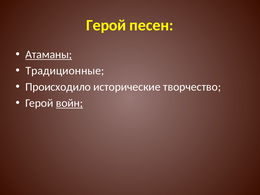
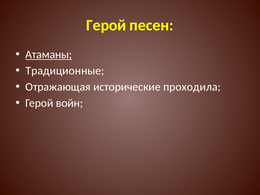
Происходило: Происходило -> Отражающая
творчество: творчество -> проходила
войн underline: present -> none
